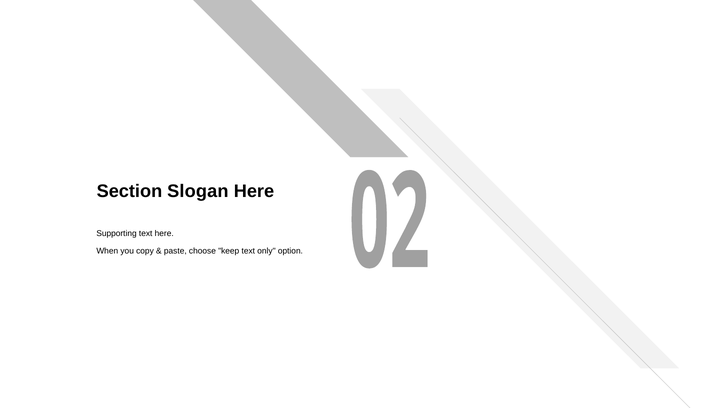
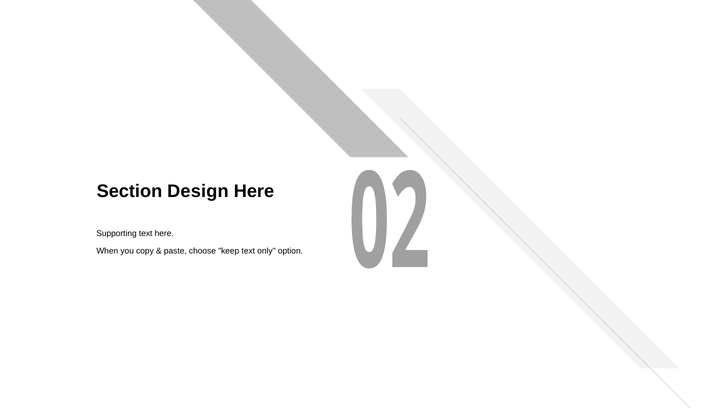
Slogan: Slogan -> Design
